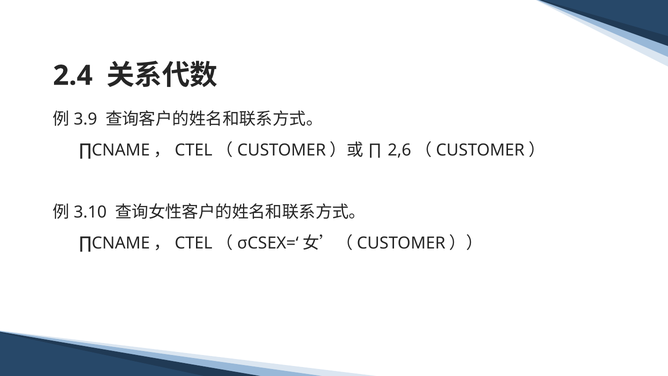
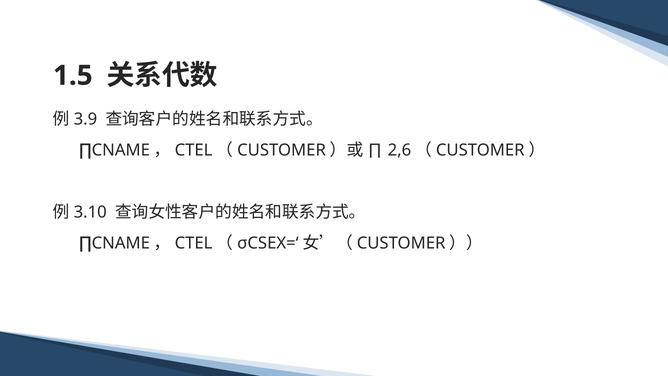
2.4: 2.4 -> 1.5
